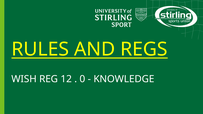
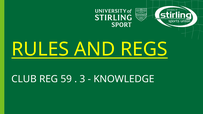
WISH: WISH -> CLUB
12: 12 -> 59
0: 0 -> 3
